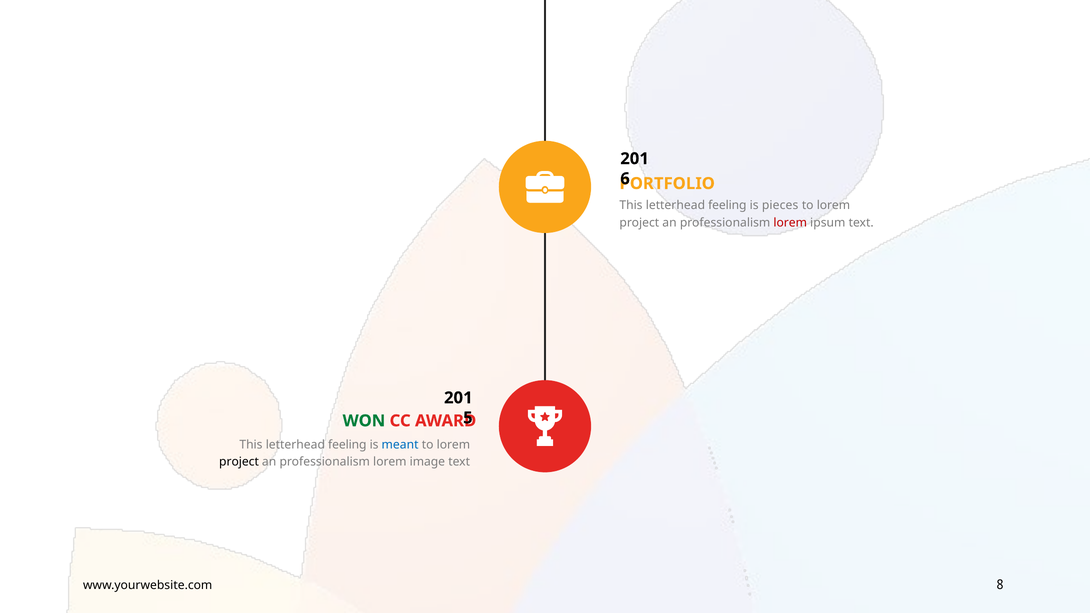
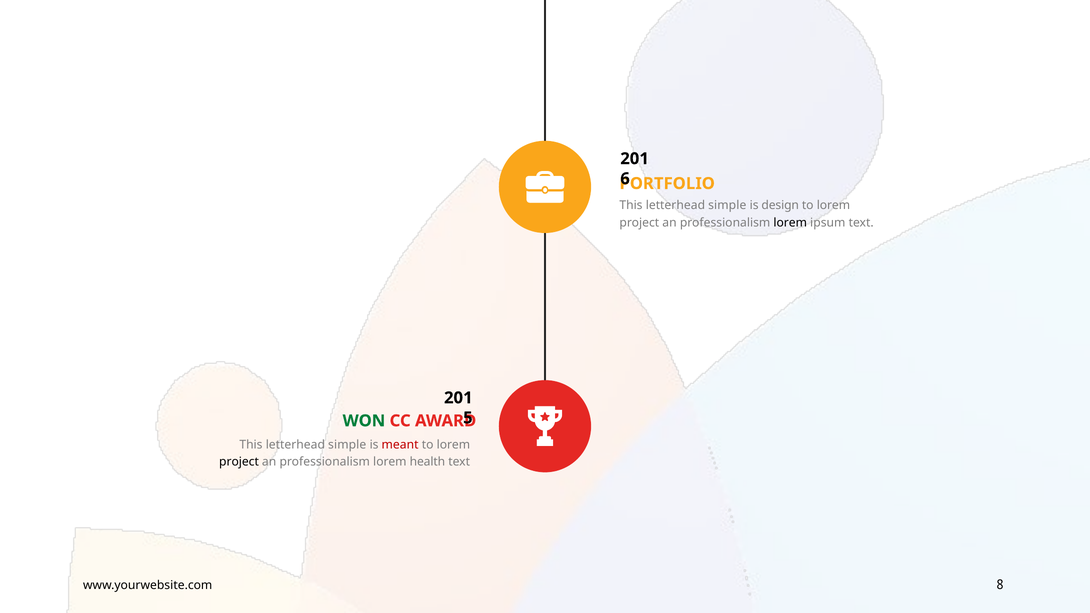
feeling at (727, 205): feeling -> simple
pieces: pieces -> design
lorem at (790, 223) colour: red -> black
feeling at (347, 445): feeling -> simple
meant colour: blue -> red
image: image -> health
